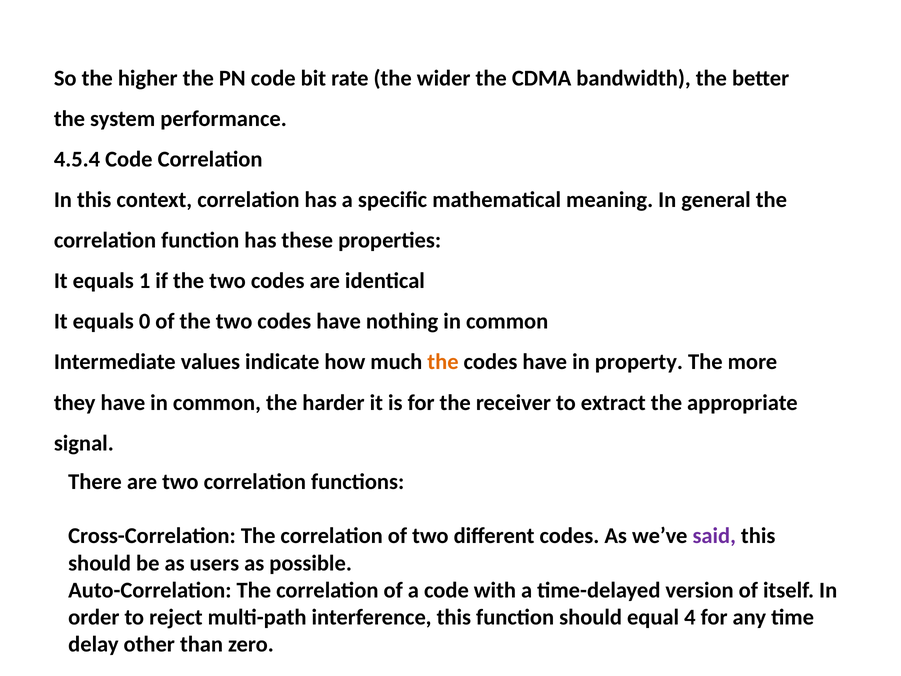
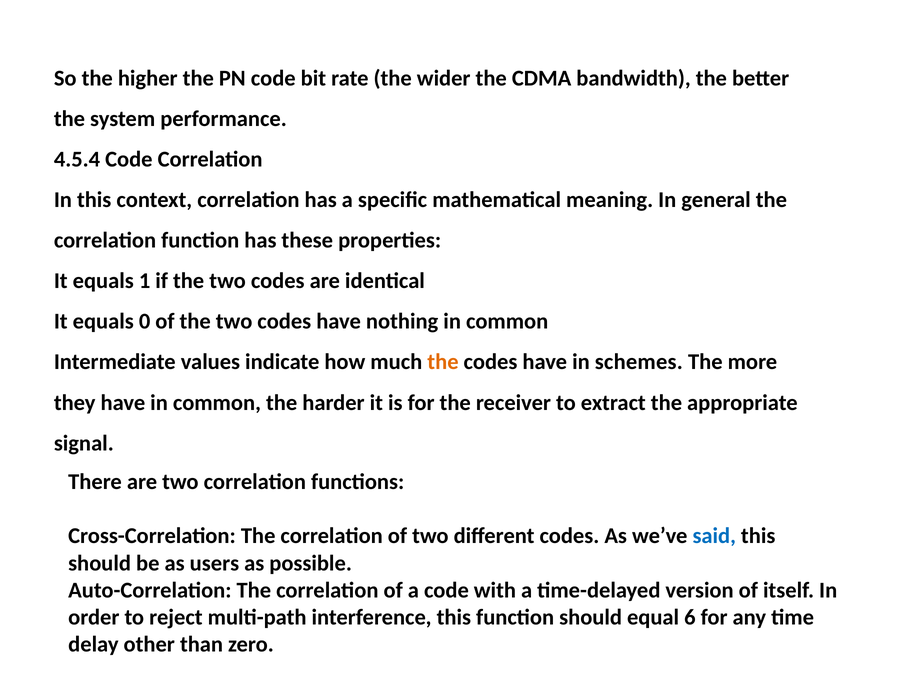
property: property -> schemes
said colour: purple -> blue
4: 4 -> 6
